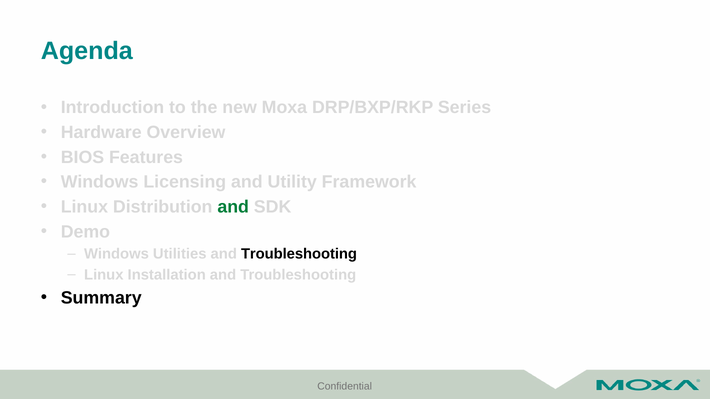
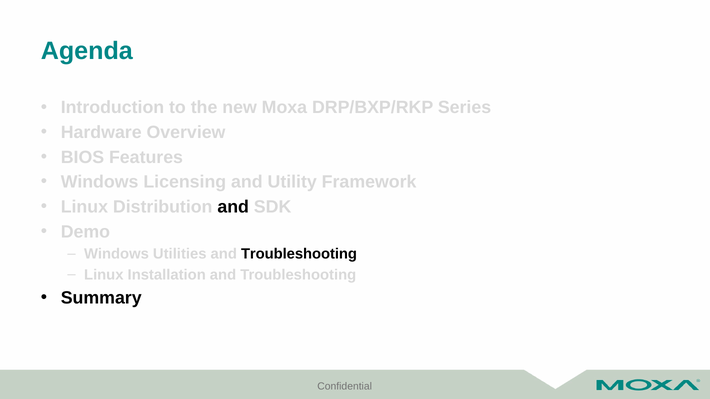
and at (233, 207) colour: green -> black
